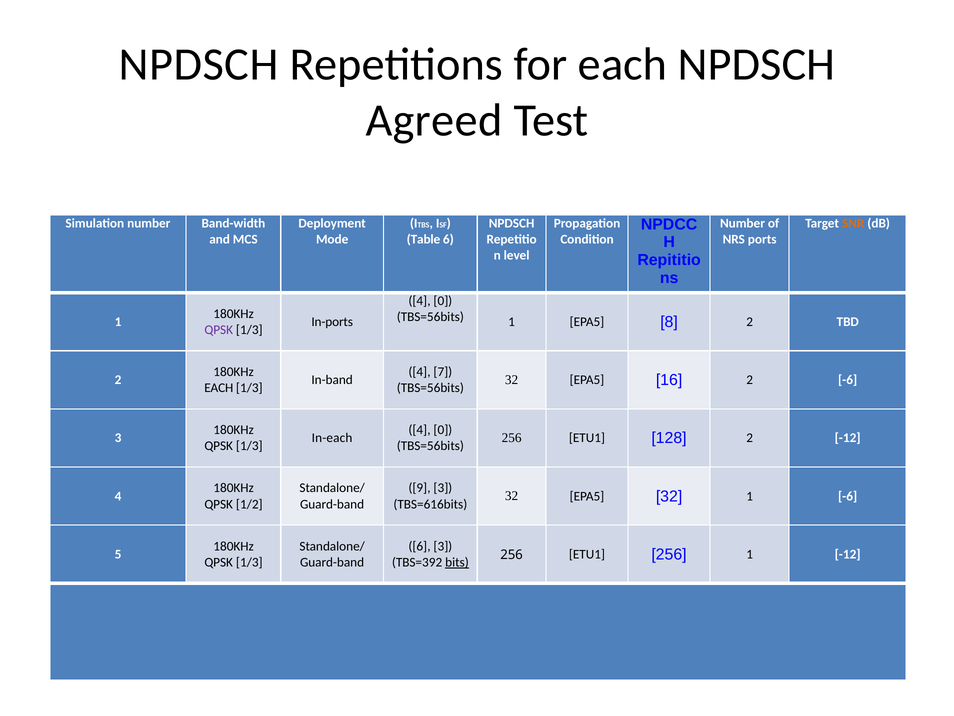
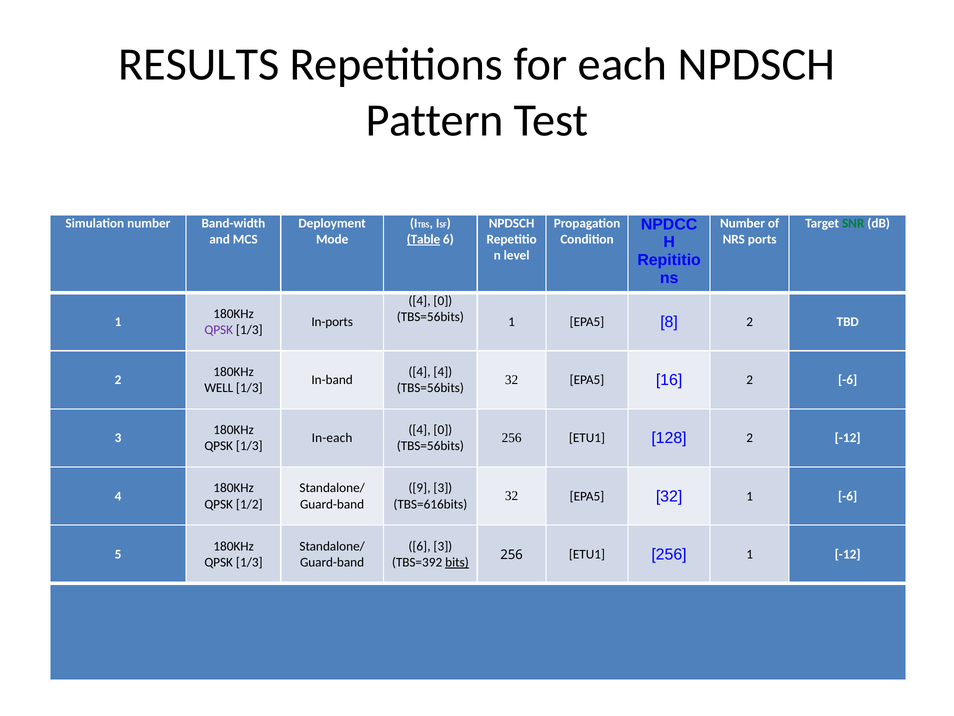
NPDSCH at (199, 64): NPDSCH -> RESULTS
Agreed: Agreed -> Pattern
SNR colour: orange -> green
Table underline: none -> present
4 7: 7 -> 4
EACH at (219, 388): EACH -> WELL
